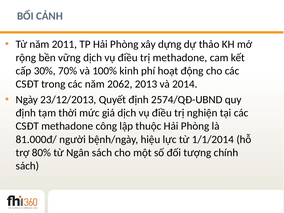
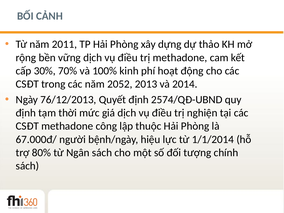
2062: 2062 -> 2052
23/12/2013: 23/12/2013 -> 76/12/2013
81.000đ/: 81.000đ/ -> 67.000đ/
